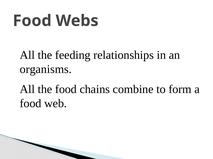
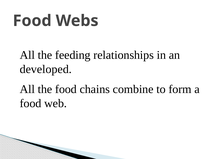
organisms: organisms -> developed
